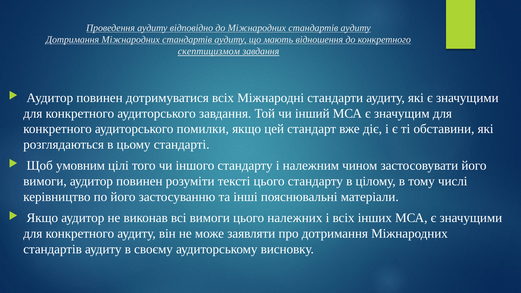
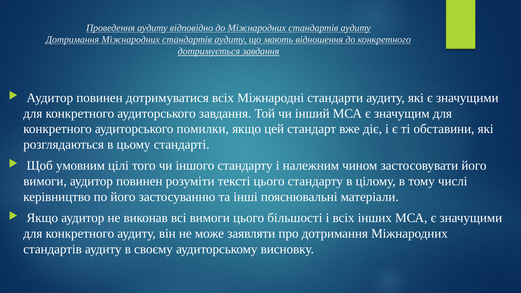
скептицизмом: скептицизмом -> дотримується
належних: належних -> більшості
